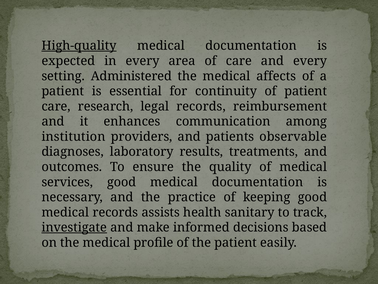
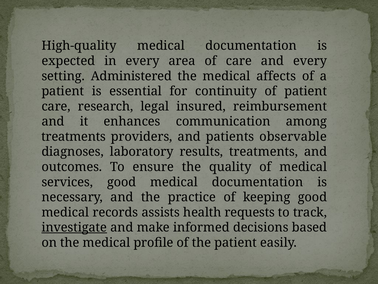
High-quality underline: present -> none
legal records: records -> insured
institution at (74, 136): institution -> treatments
sanitary: sanitary -> requests
